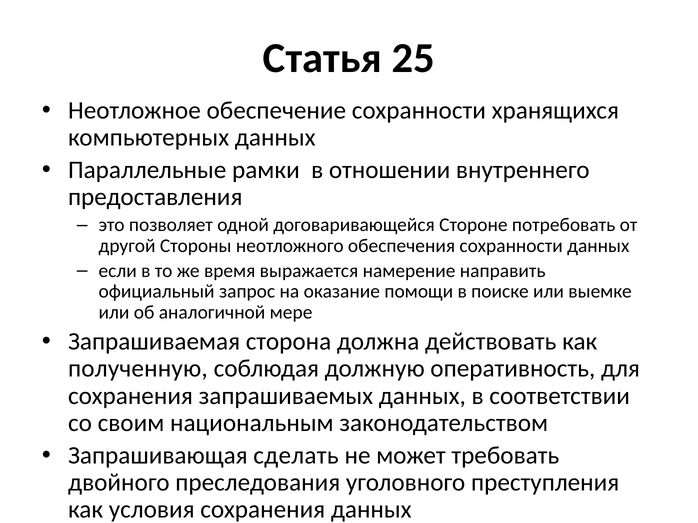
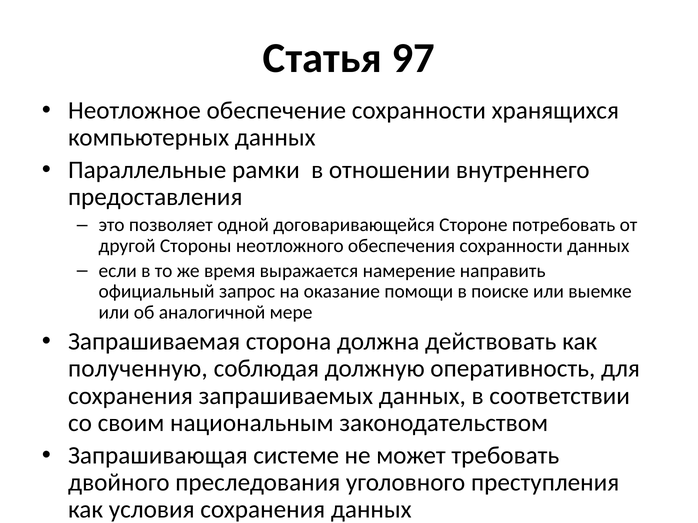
25: 25 -> 97
сделать: сделать -> системе
